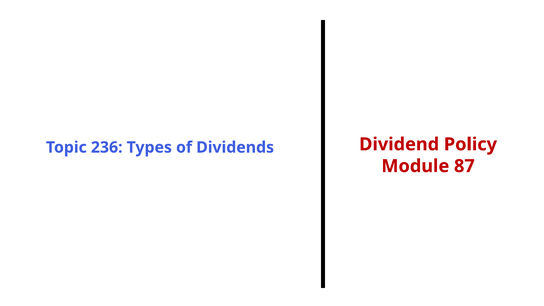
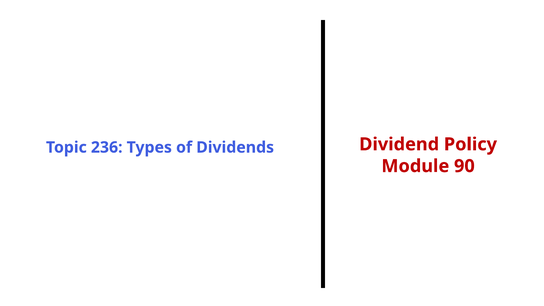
87: 87 -> 90
